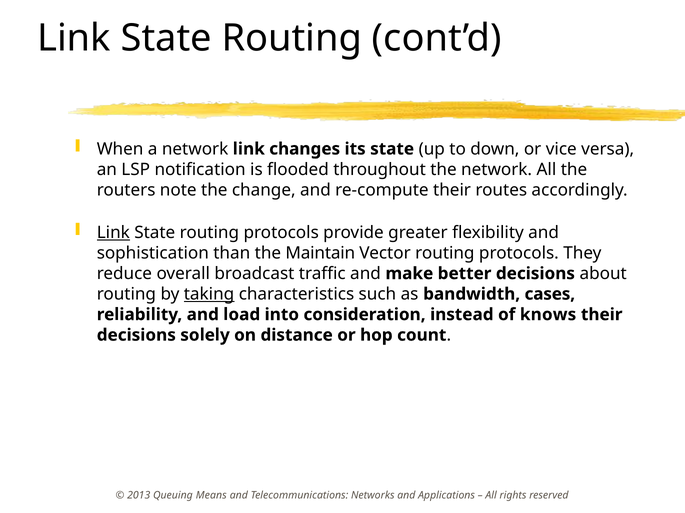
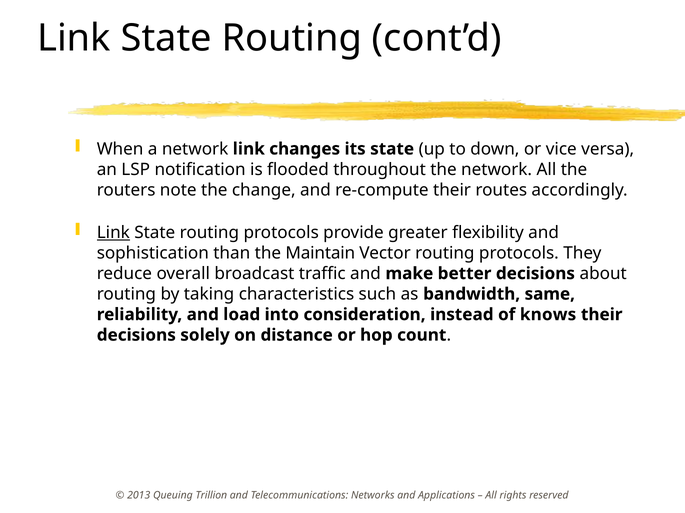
taking underline: present -> none
cases: cases -> same
Means: Means -> Trillion
